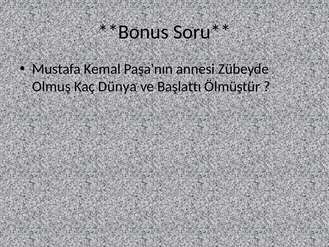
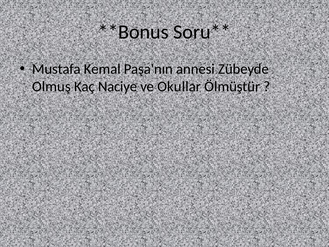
Dünya: Dünya -> Naciye
Başlattı: Başlattı -> Okullar
